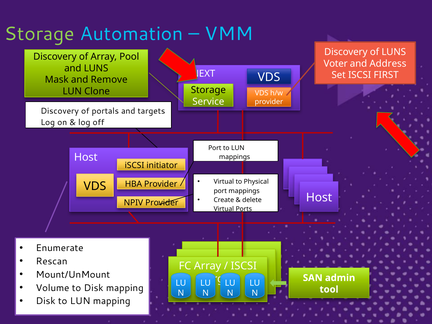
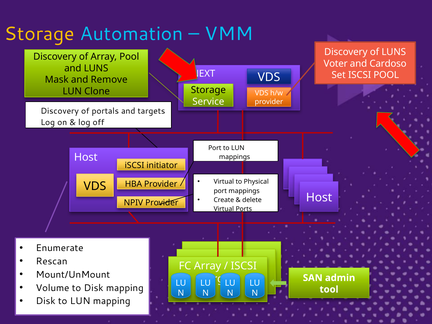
Storage at (39, 34) colour: light green -> yellow
Address: Address -> Cardoso
ISCSI FIRST: FIRST -> POOL
